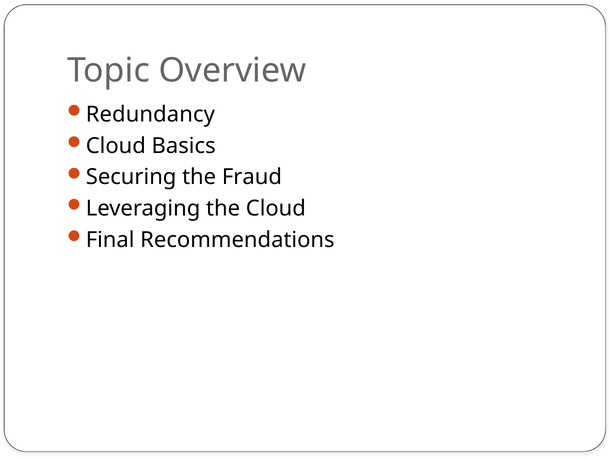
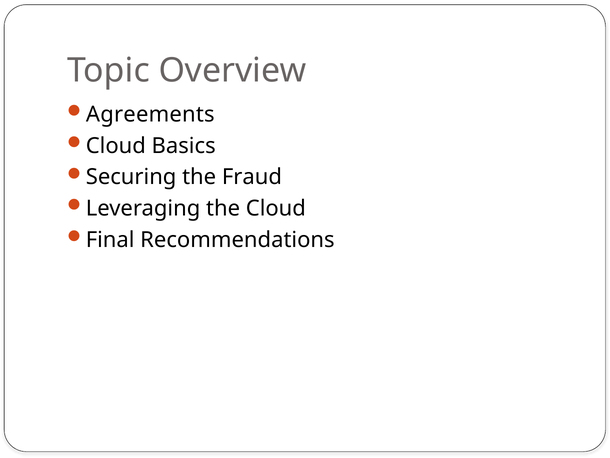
Redundancy: Redundancy -> Agreements
